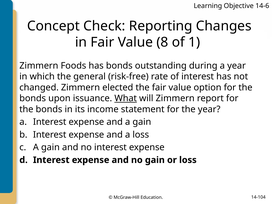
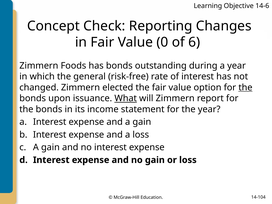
8: 8 -> 0
1: 1 -> 6
the at (245, 87) underline: none -> present
